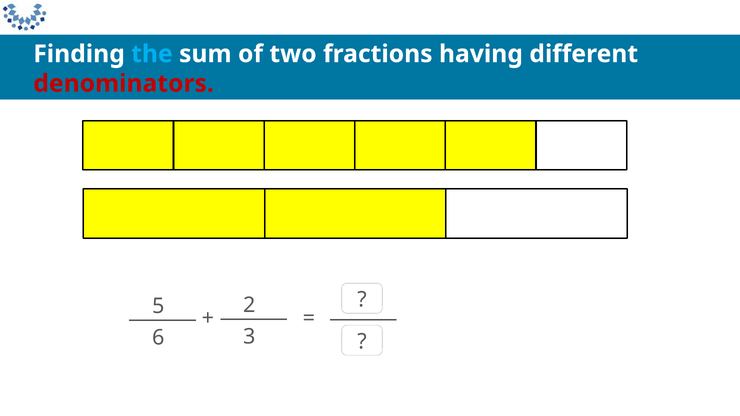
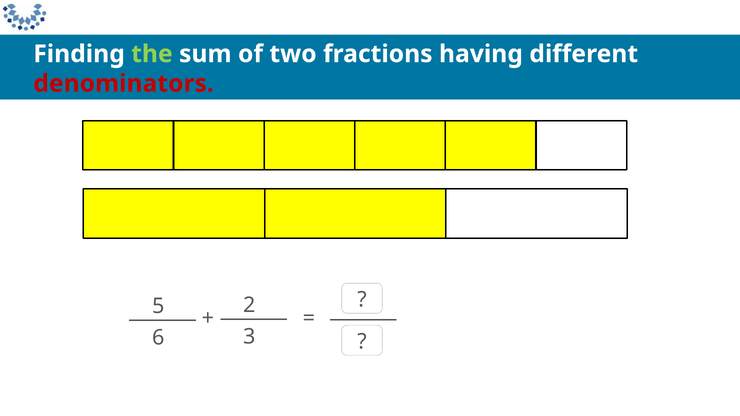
the colour: light blue -> light green
